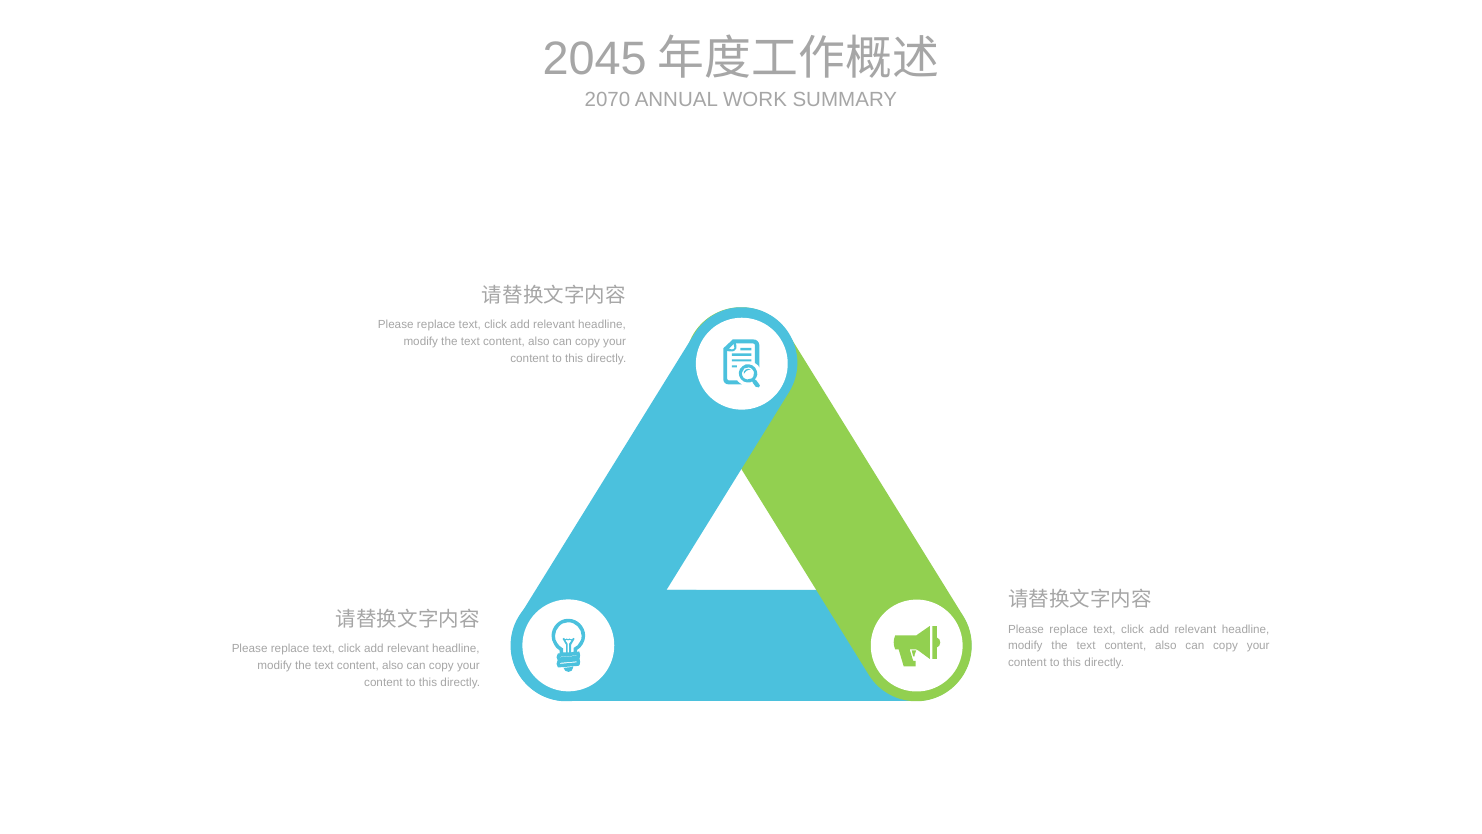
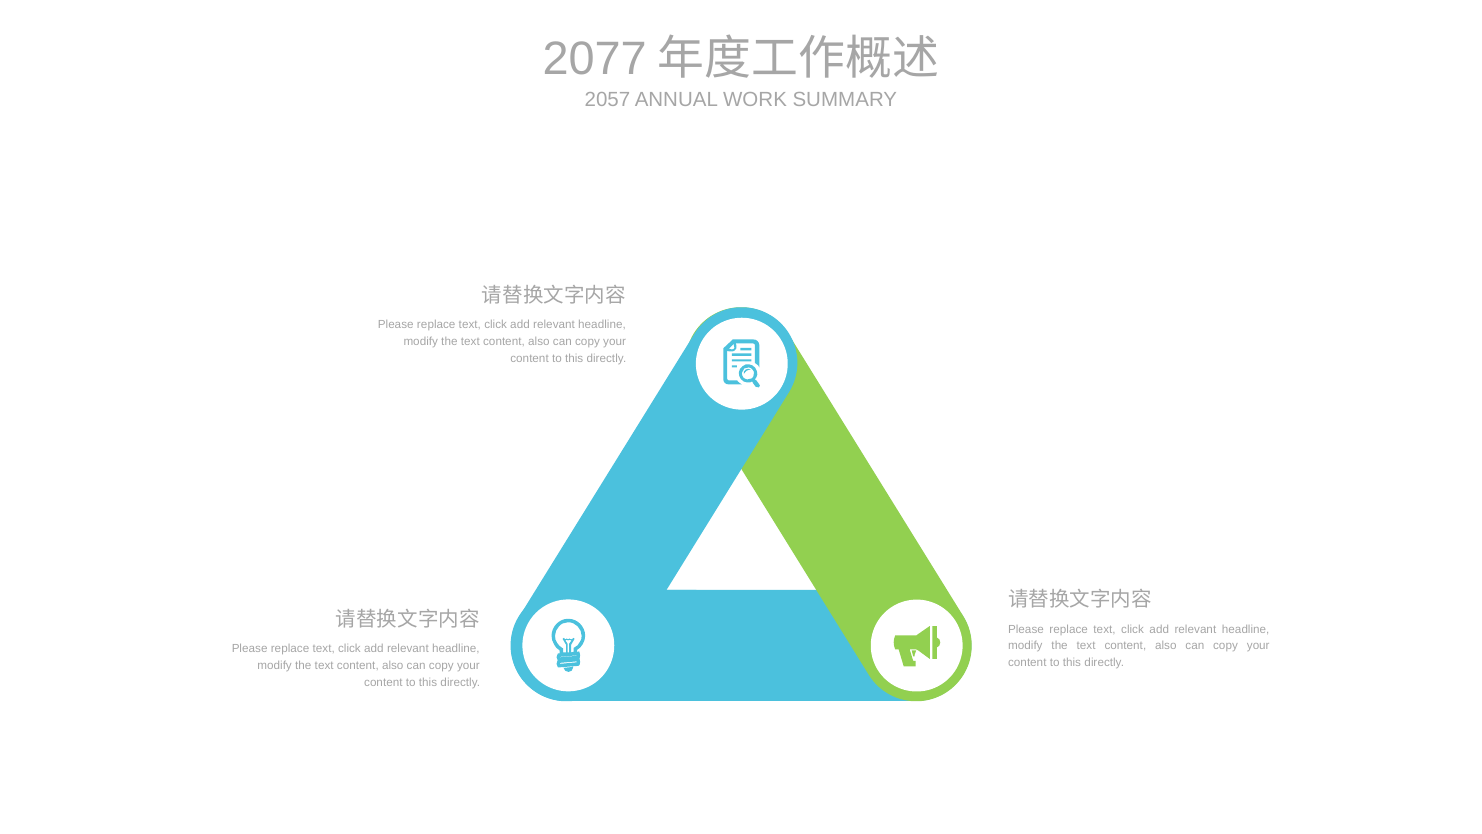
2045: 2045 -> 2077
2070: 2070 -> 2057
